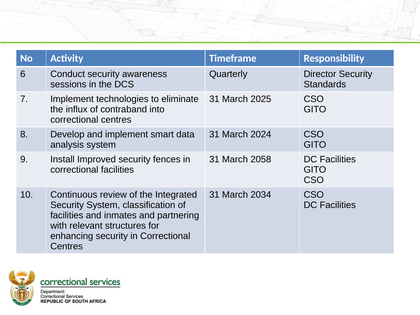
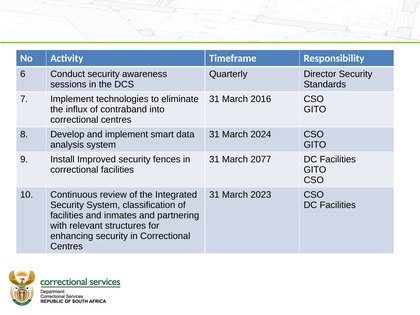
2025: 2025 -> 2016
2058: 2058 -> 2077
2034: 2034 -> 2023
